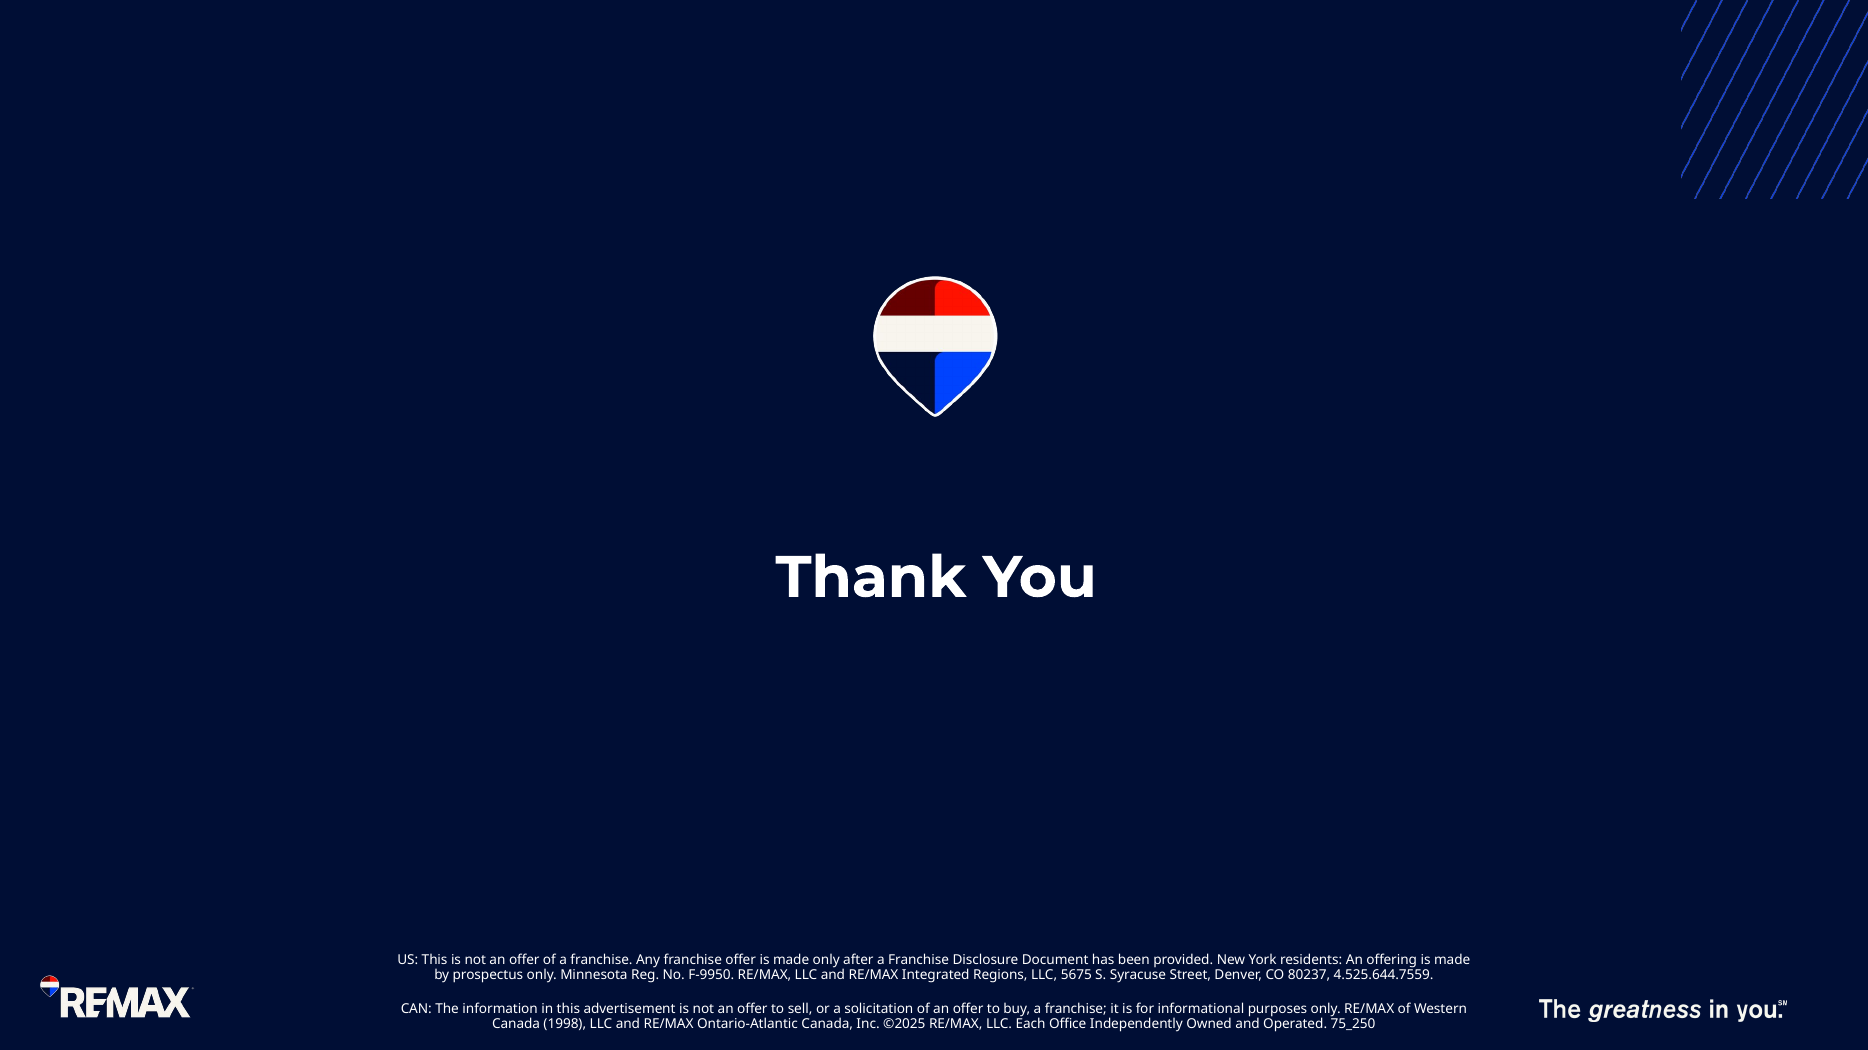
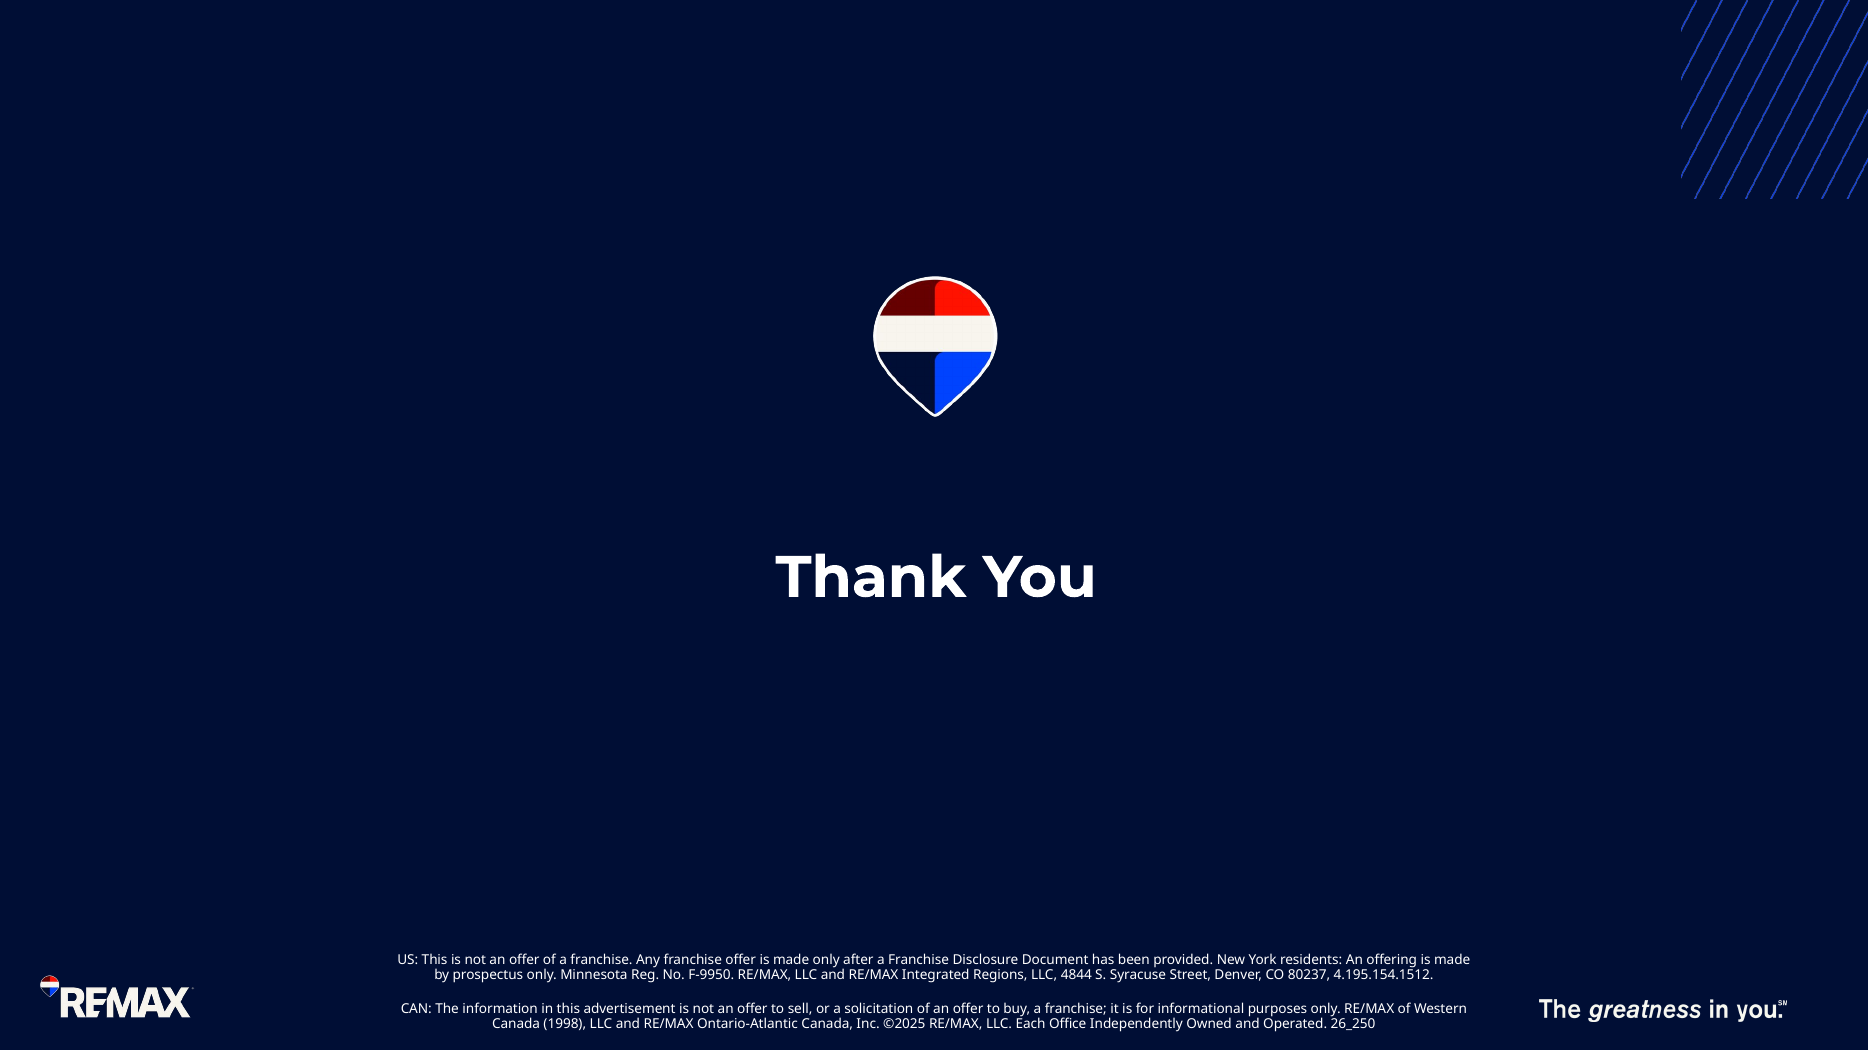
5675: 5675 -> 4844
4.525.644.7559: 4.525.644.7559 -> 4.195.154.1512
75_250: 75_250 -> 26_250
